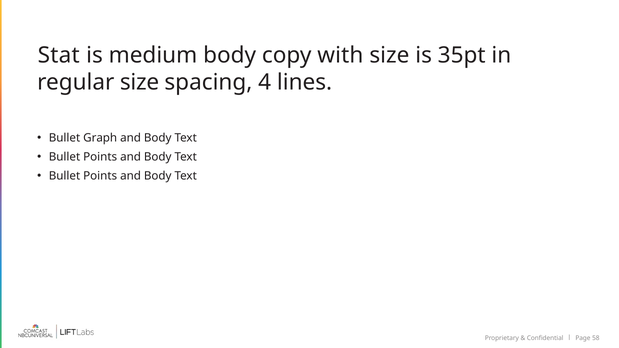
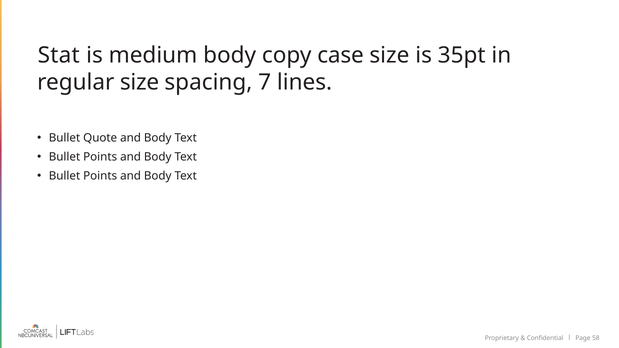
with: with -> case
4: 4 -> 7
Graph: Graph -> Quote
